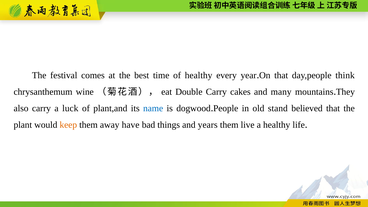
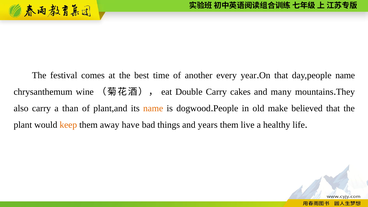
of healthy: healthy -> another
day,people think: think -> name
luck: luck -> than
name at (153, 108) colour: blue -> orange
stand: stand -> make
